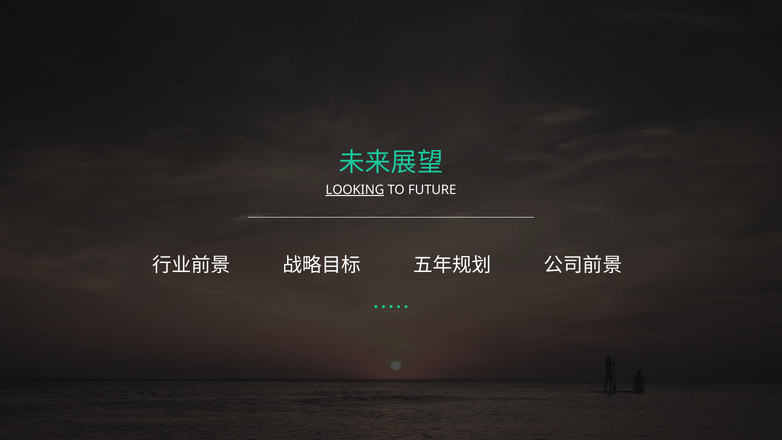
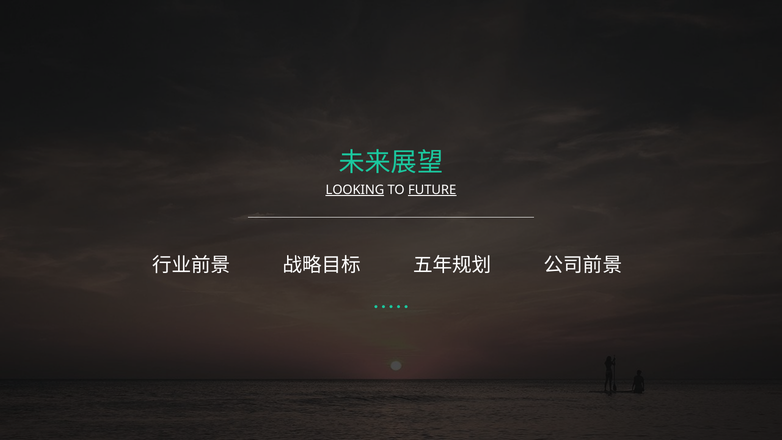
FUTURE underline: none -> present
